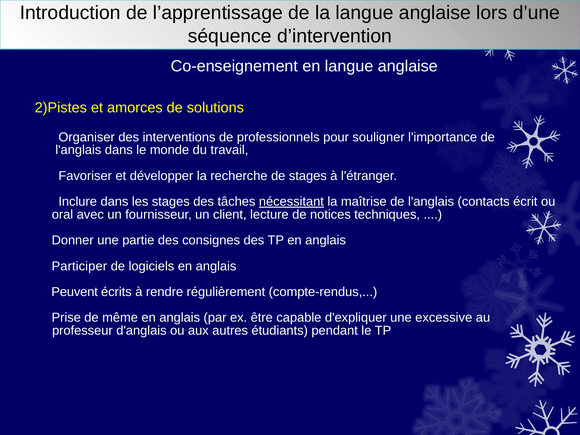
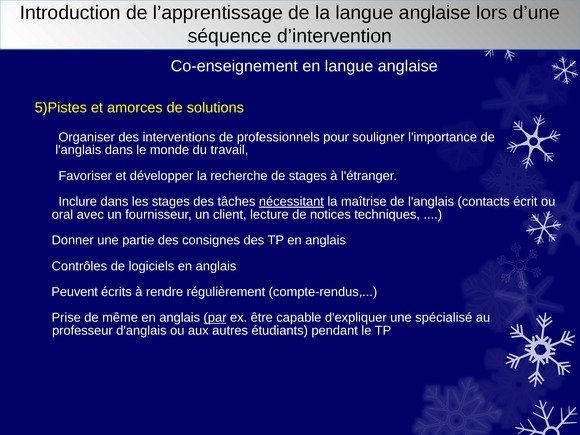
2)Pistes: 2)Pistes -> 5)Pistes
Participer: Participer -> Contrôles
par underline: none -> present
excessive: excessive -> spécialisé
